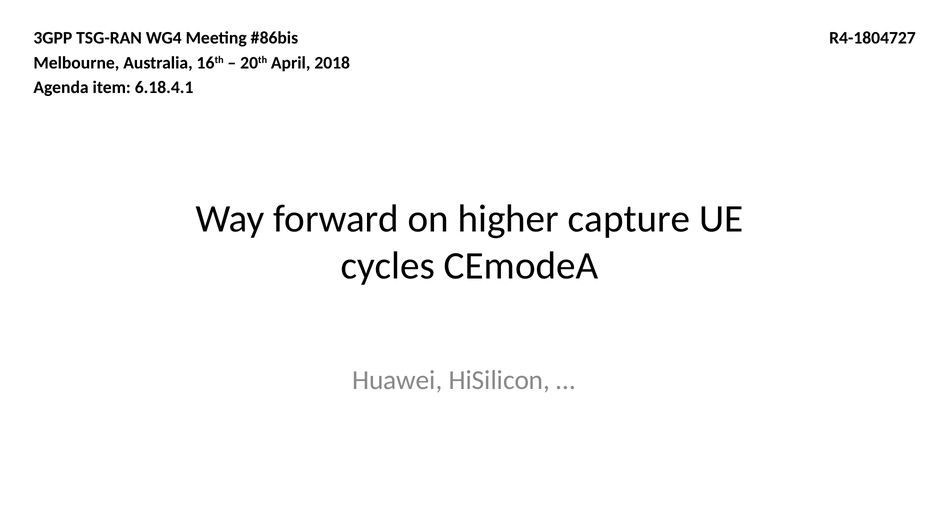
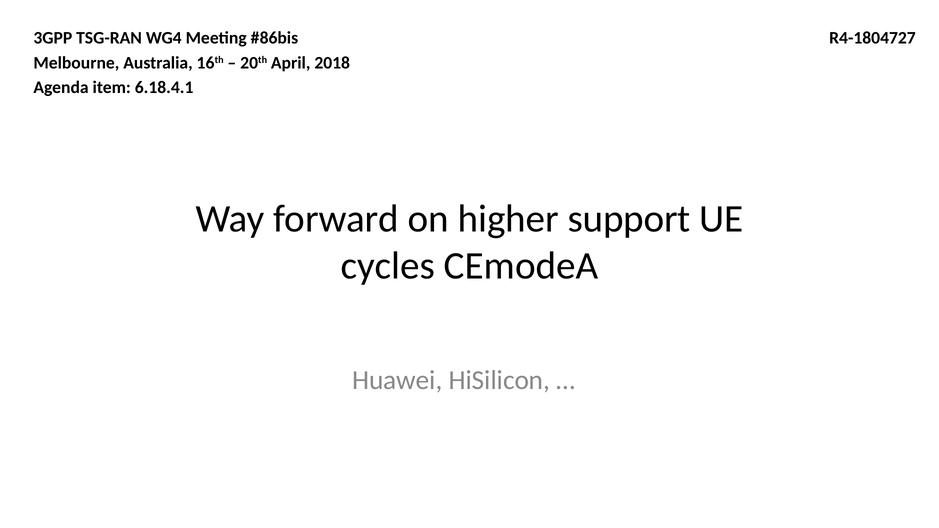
capture: capture -> support
